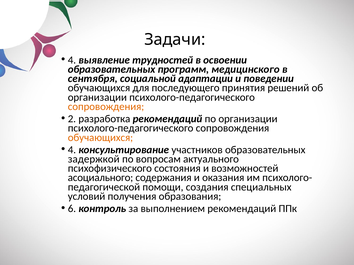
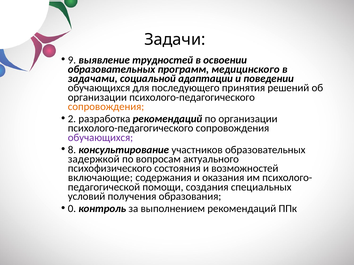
4 at (72, 60): 4 -> 9
сентября: сентября -> задачами
обучающихся at (100, 138) colour: orange -> purple
4 at (72, 150): 4 -> 8
асоциального: асоциального -> включающие
6: 6 -> 0
